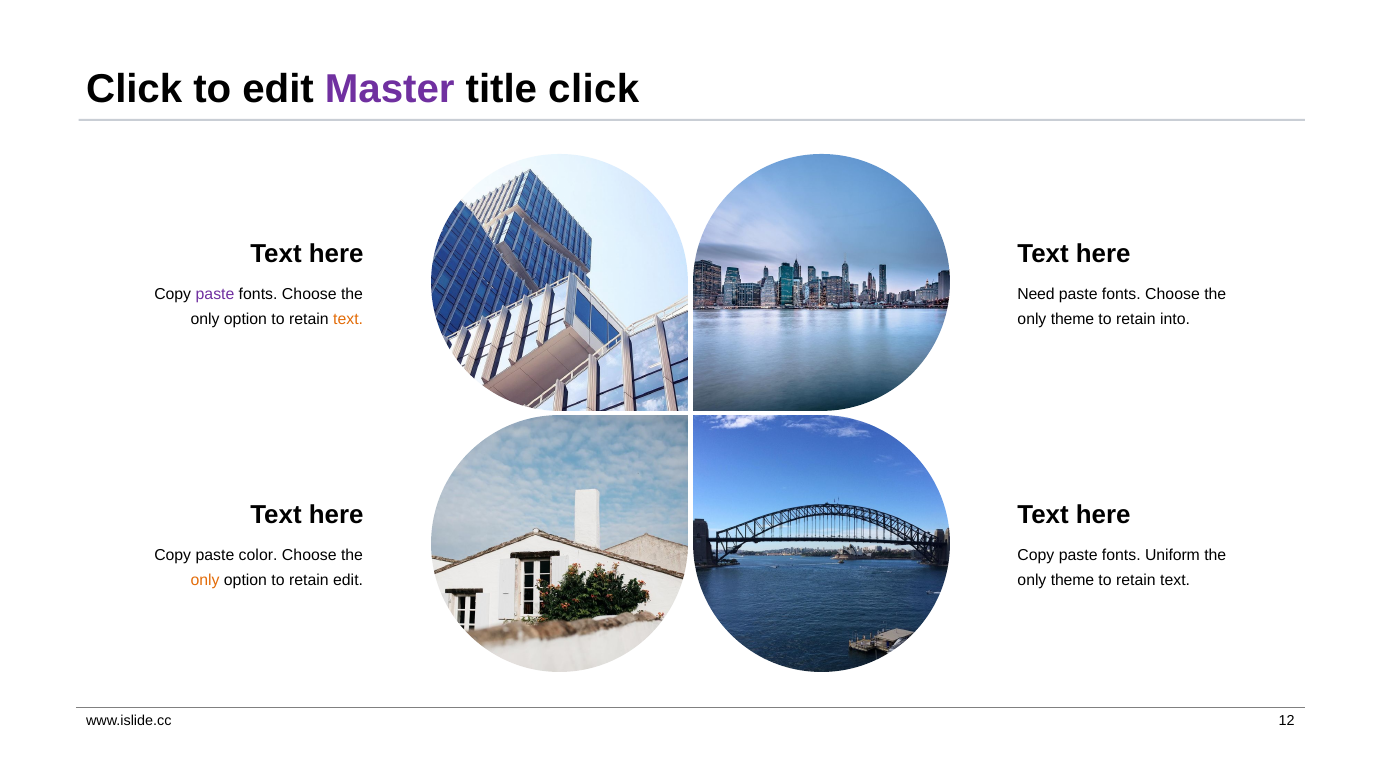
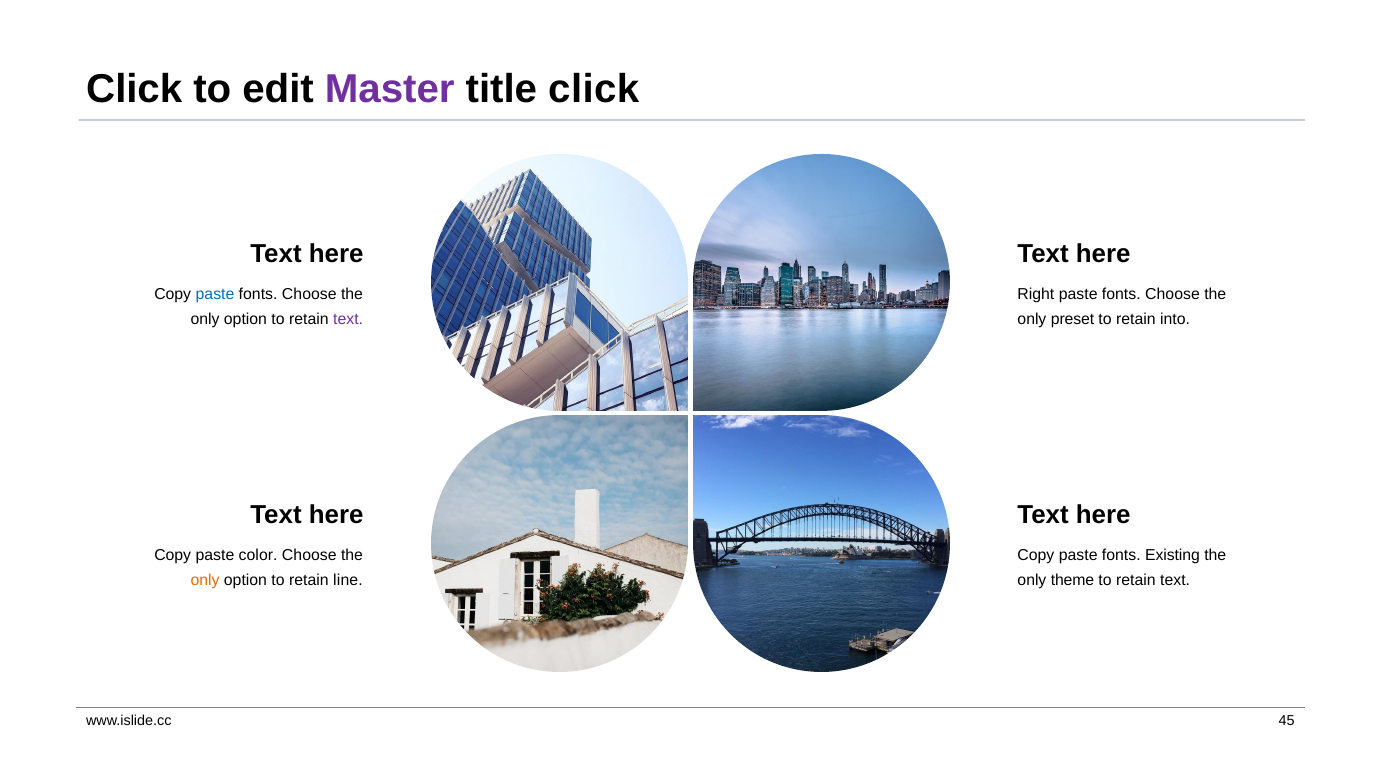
paste at (215, 294) colour: purple -> blue
Need: Need -> Right
text at (348, 319) colour: orange -> purple
theme at (1073, 319): theme -> preset
Uniform: Uniform -> Existing
retain edit: edit -> line
12: 12 -> 45
